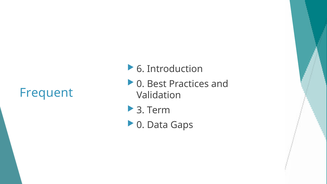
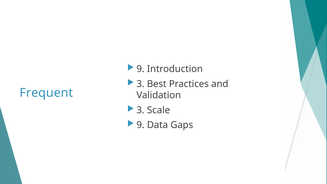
6 at (140, 69): 6 -> 9
0 at (140, 84): 0 -> 3
Term: Term -> Scale
0 at (140, 125): 0 -> 9
